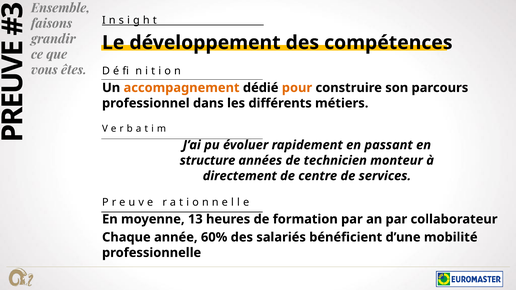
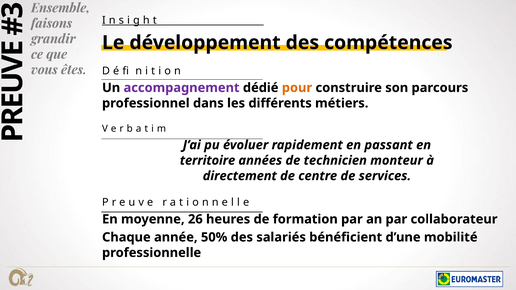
accompagnement colour: orange -> purple
structure: structure -> territoire
13: 13 -> 26
60%: 60% -> 50%
